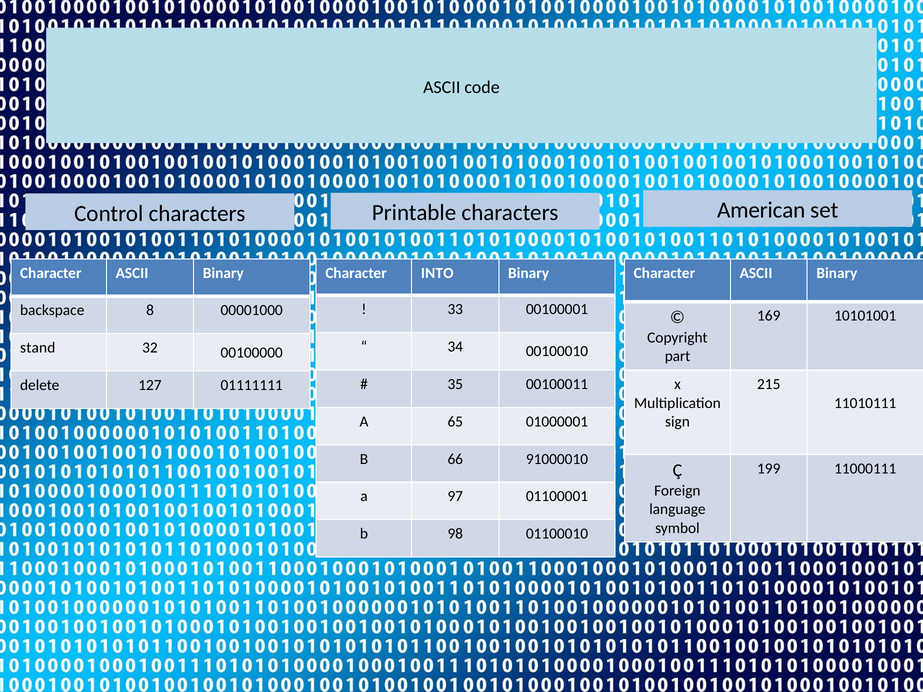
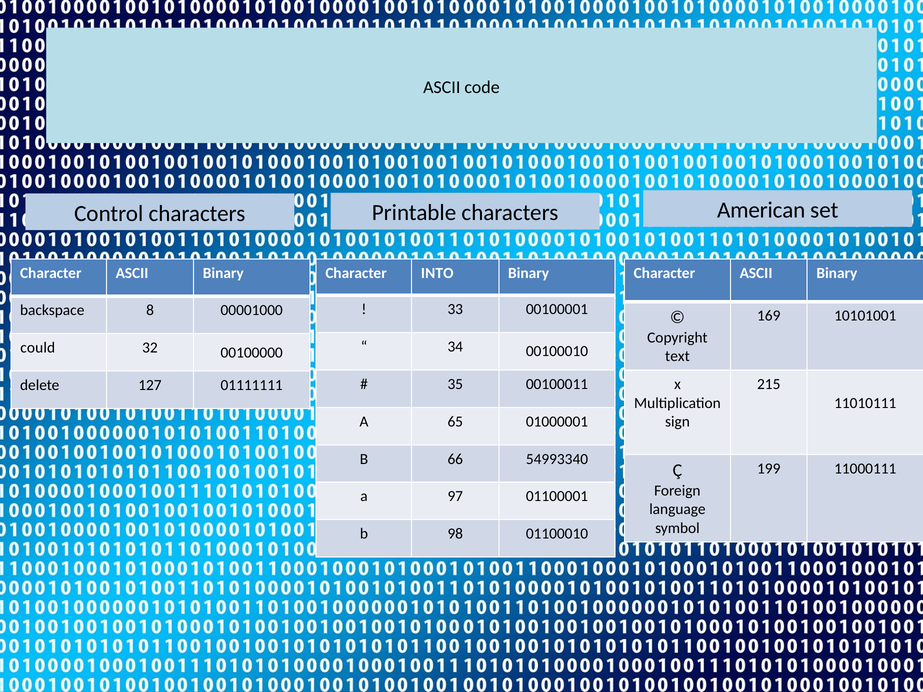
stand: stand -> could
part: part -> text
91000010: 91000010 -> 54993340
